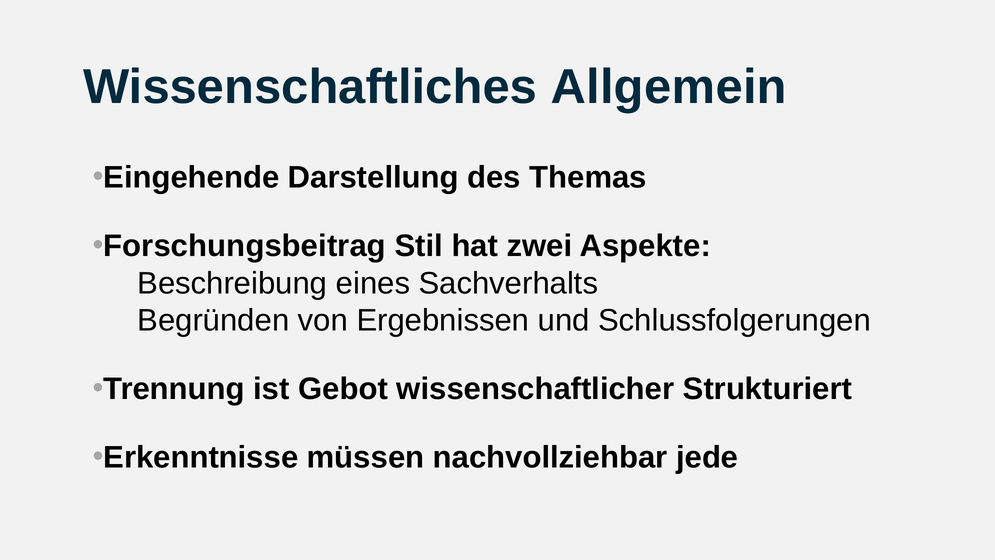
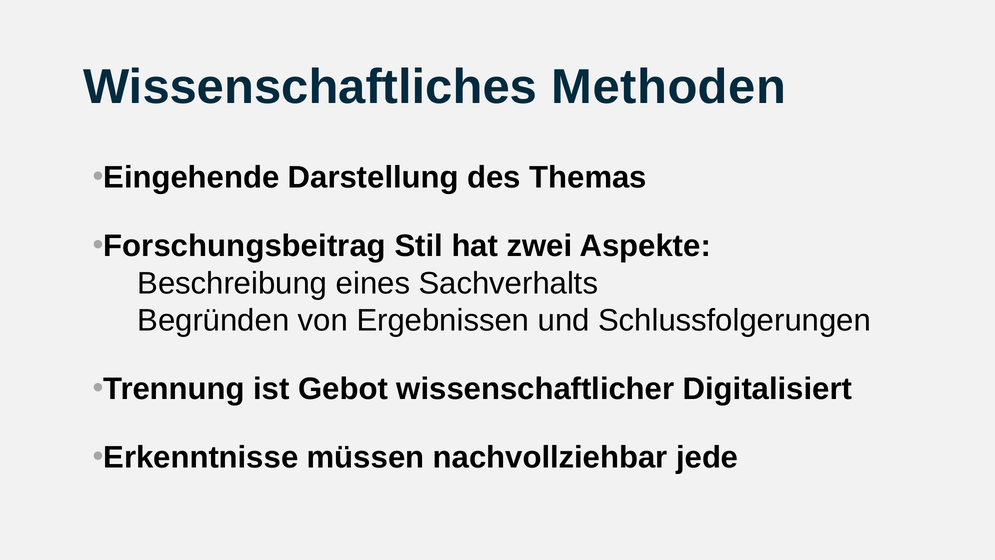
Allgemein: Allgemein -> Methoden
Strukturiert: Strukturiert -> Digitalisiert
